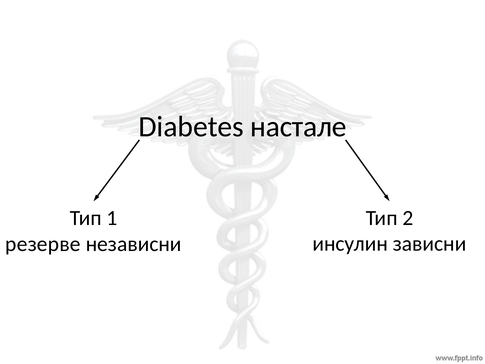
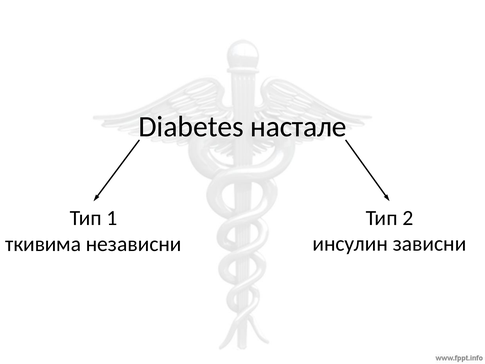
резерве: резерве -> ткивима
